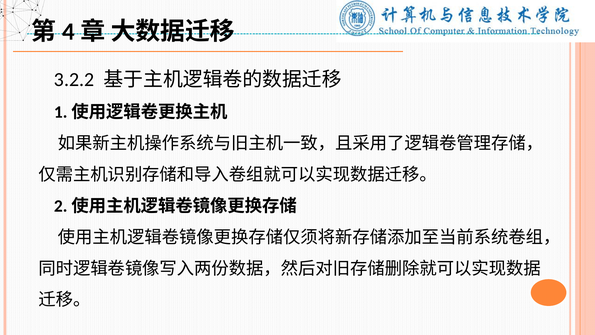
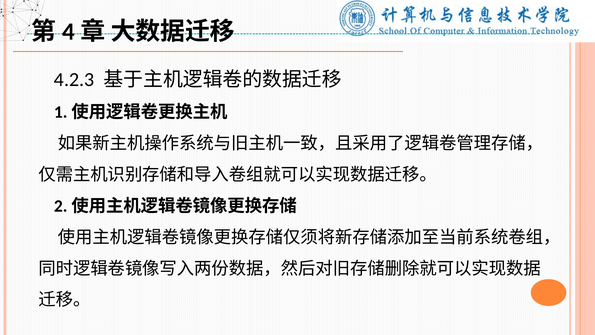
3.2.2: 3.2.2 -> 4.2.3
